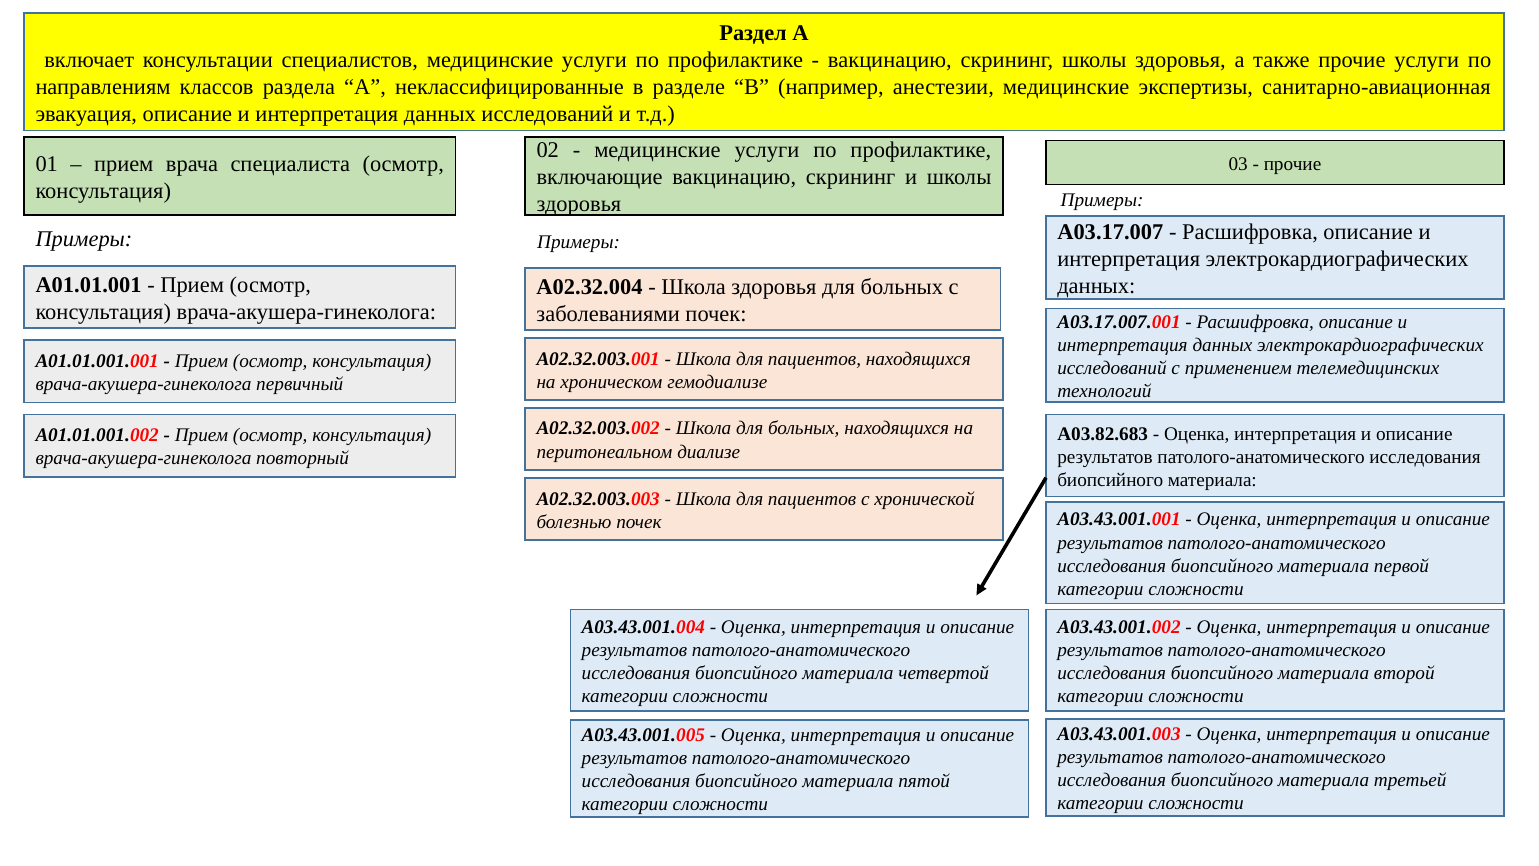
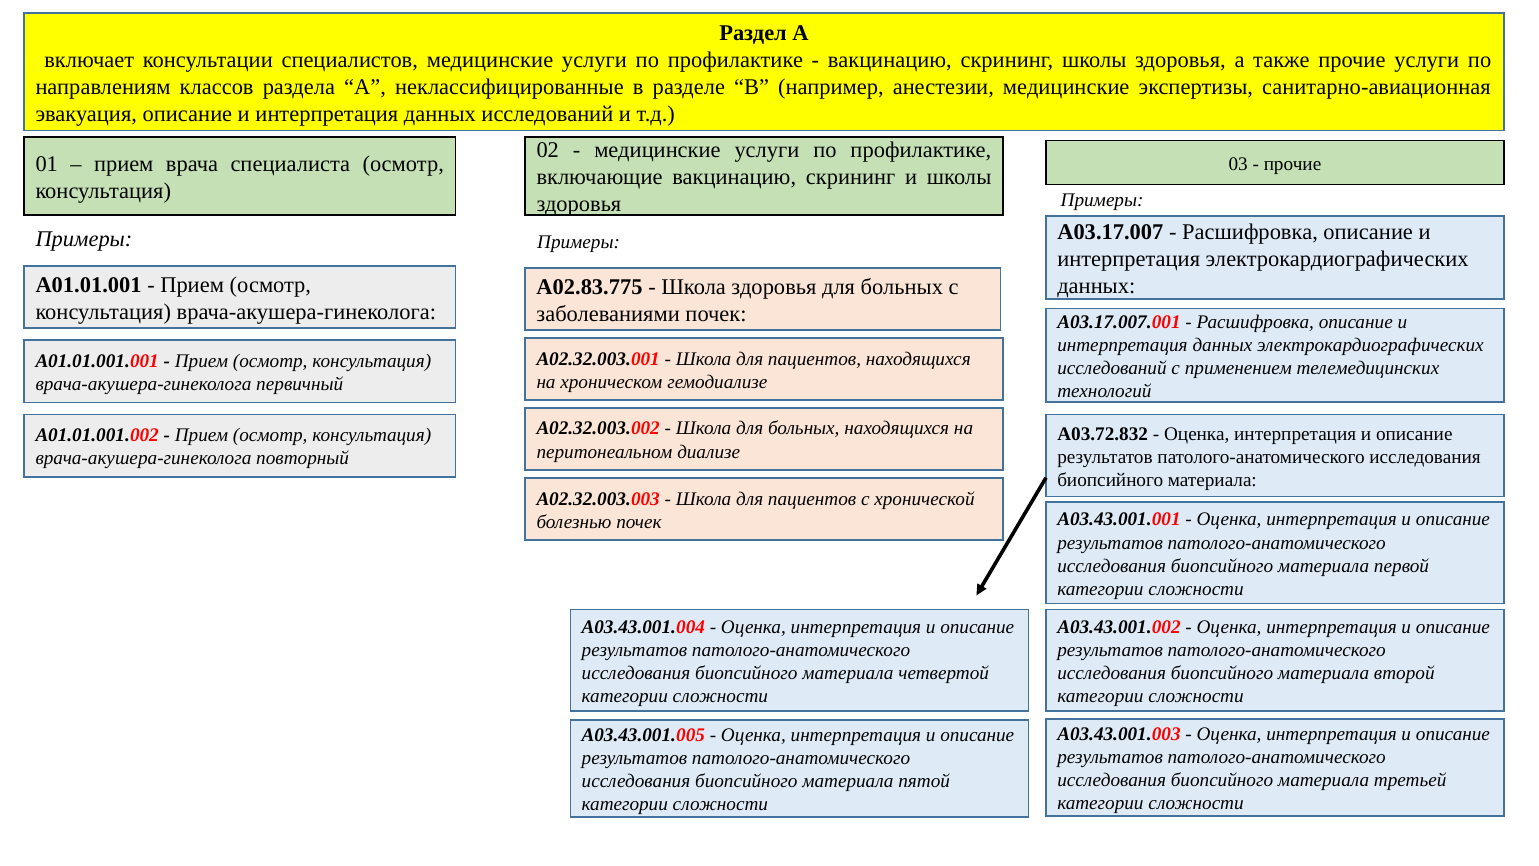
А02.32.004: А02.32.004 -> А02.83.775
A03.82.683: A03.82.683 -> A03.72.832
